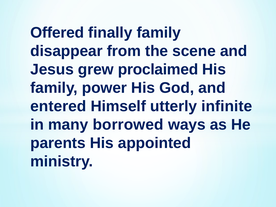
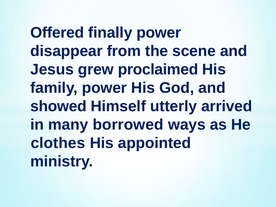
finally family: family -> power
entered: entered -> showed
infinite: infinite -> arrived
parents: parents -> clothes
